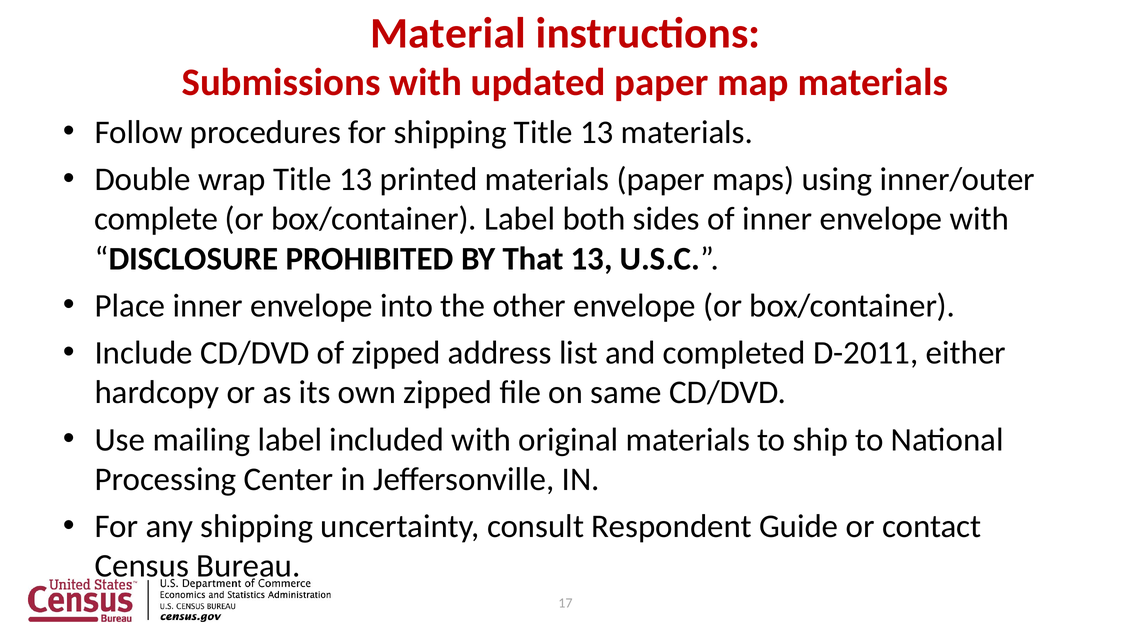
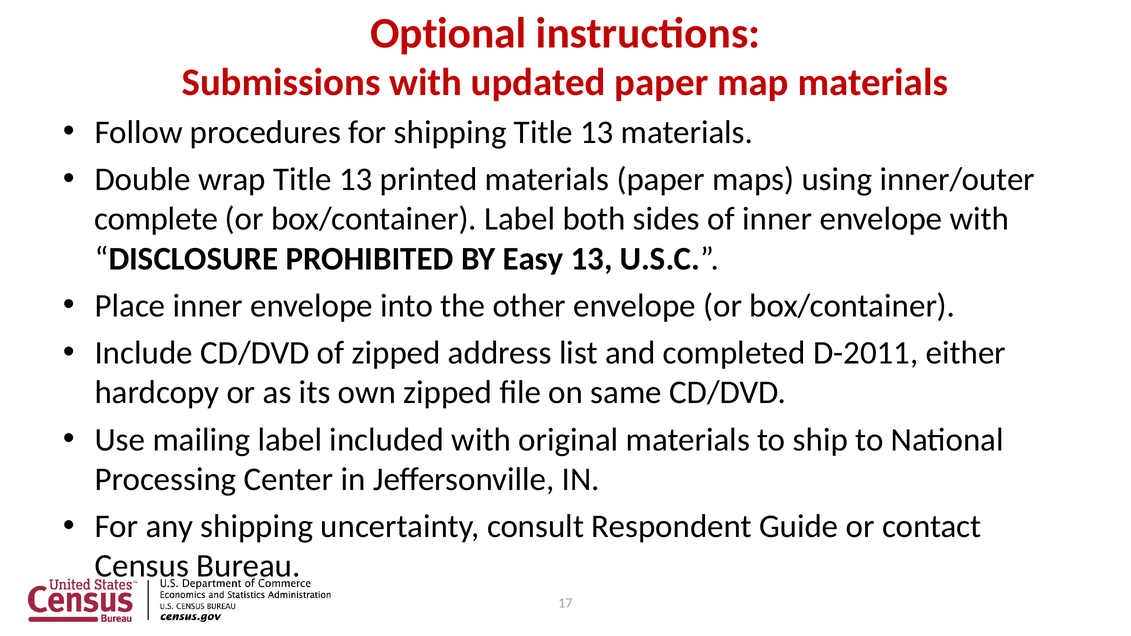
Material: Material -> Optional
That: That -> Easy
